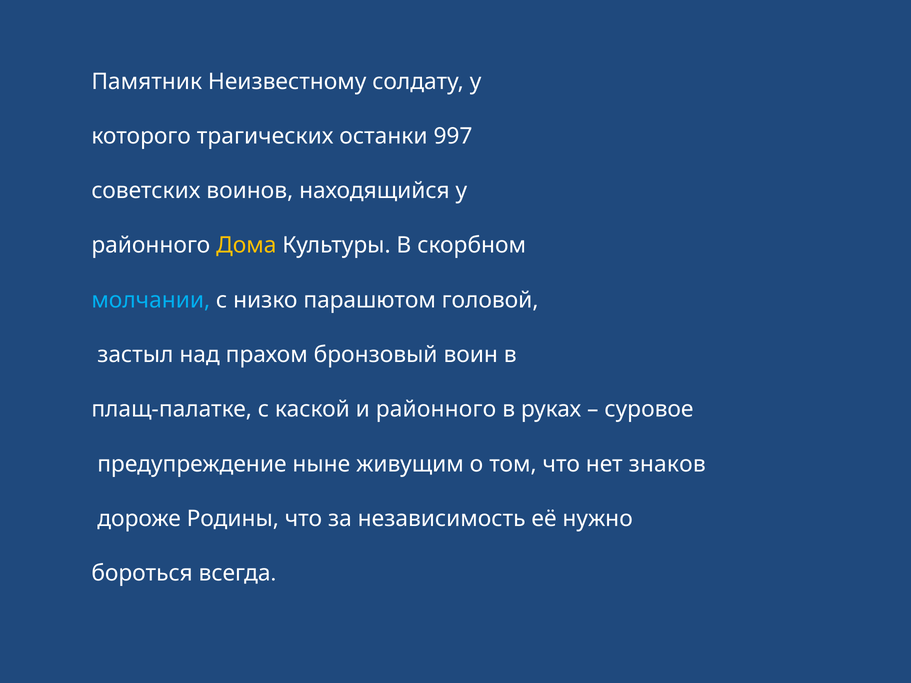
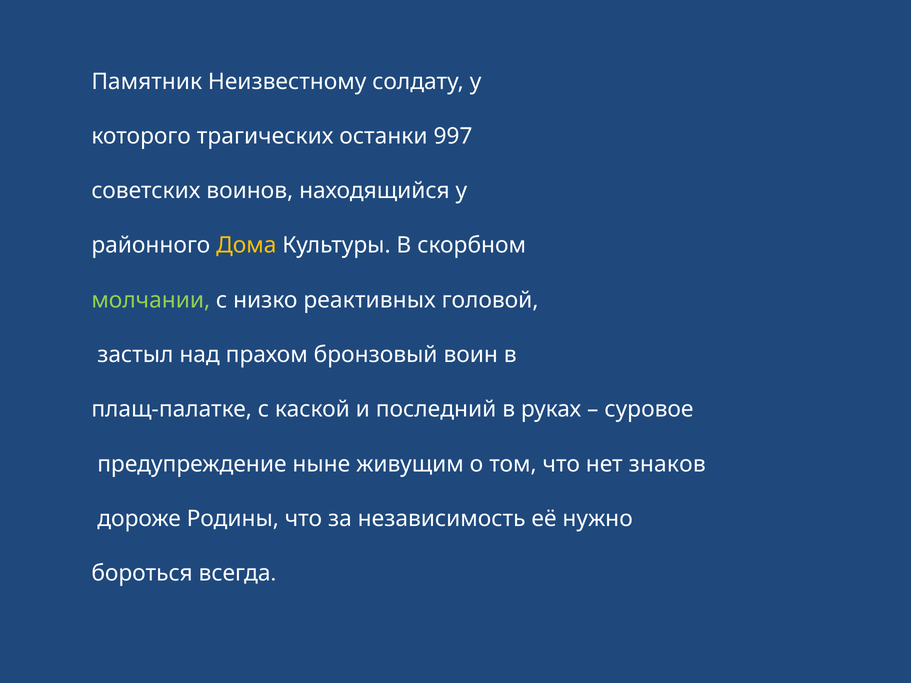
молчании colour: light blue -> light green
парашютом: парашютом -> реактивных
и районного: районного -> последний
